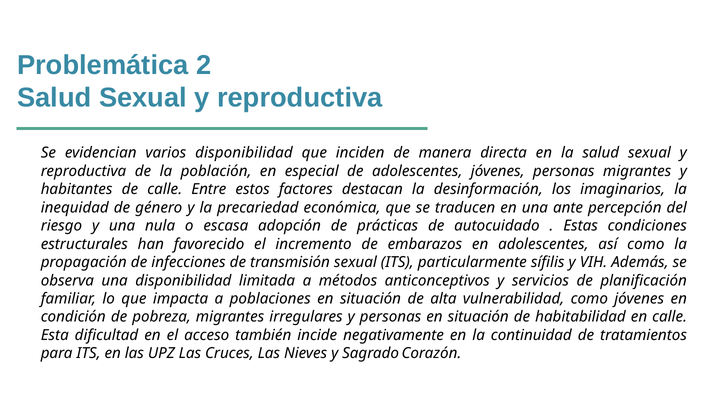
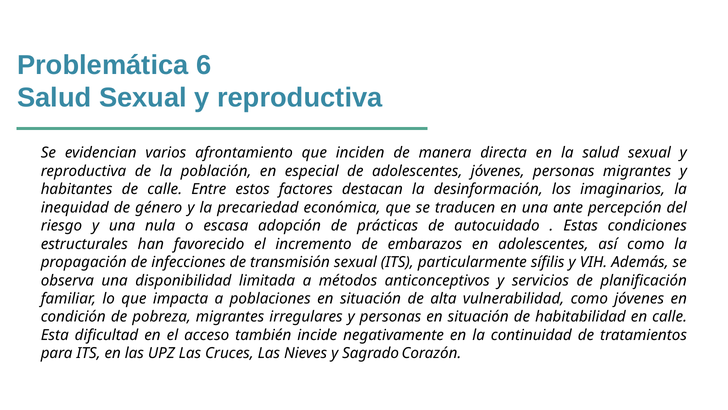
2: 2 -> 6
varios disponibilidad: disponibilidad -> afrontamiento
